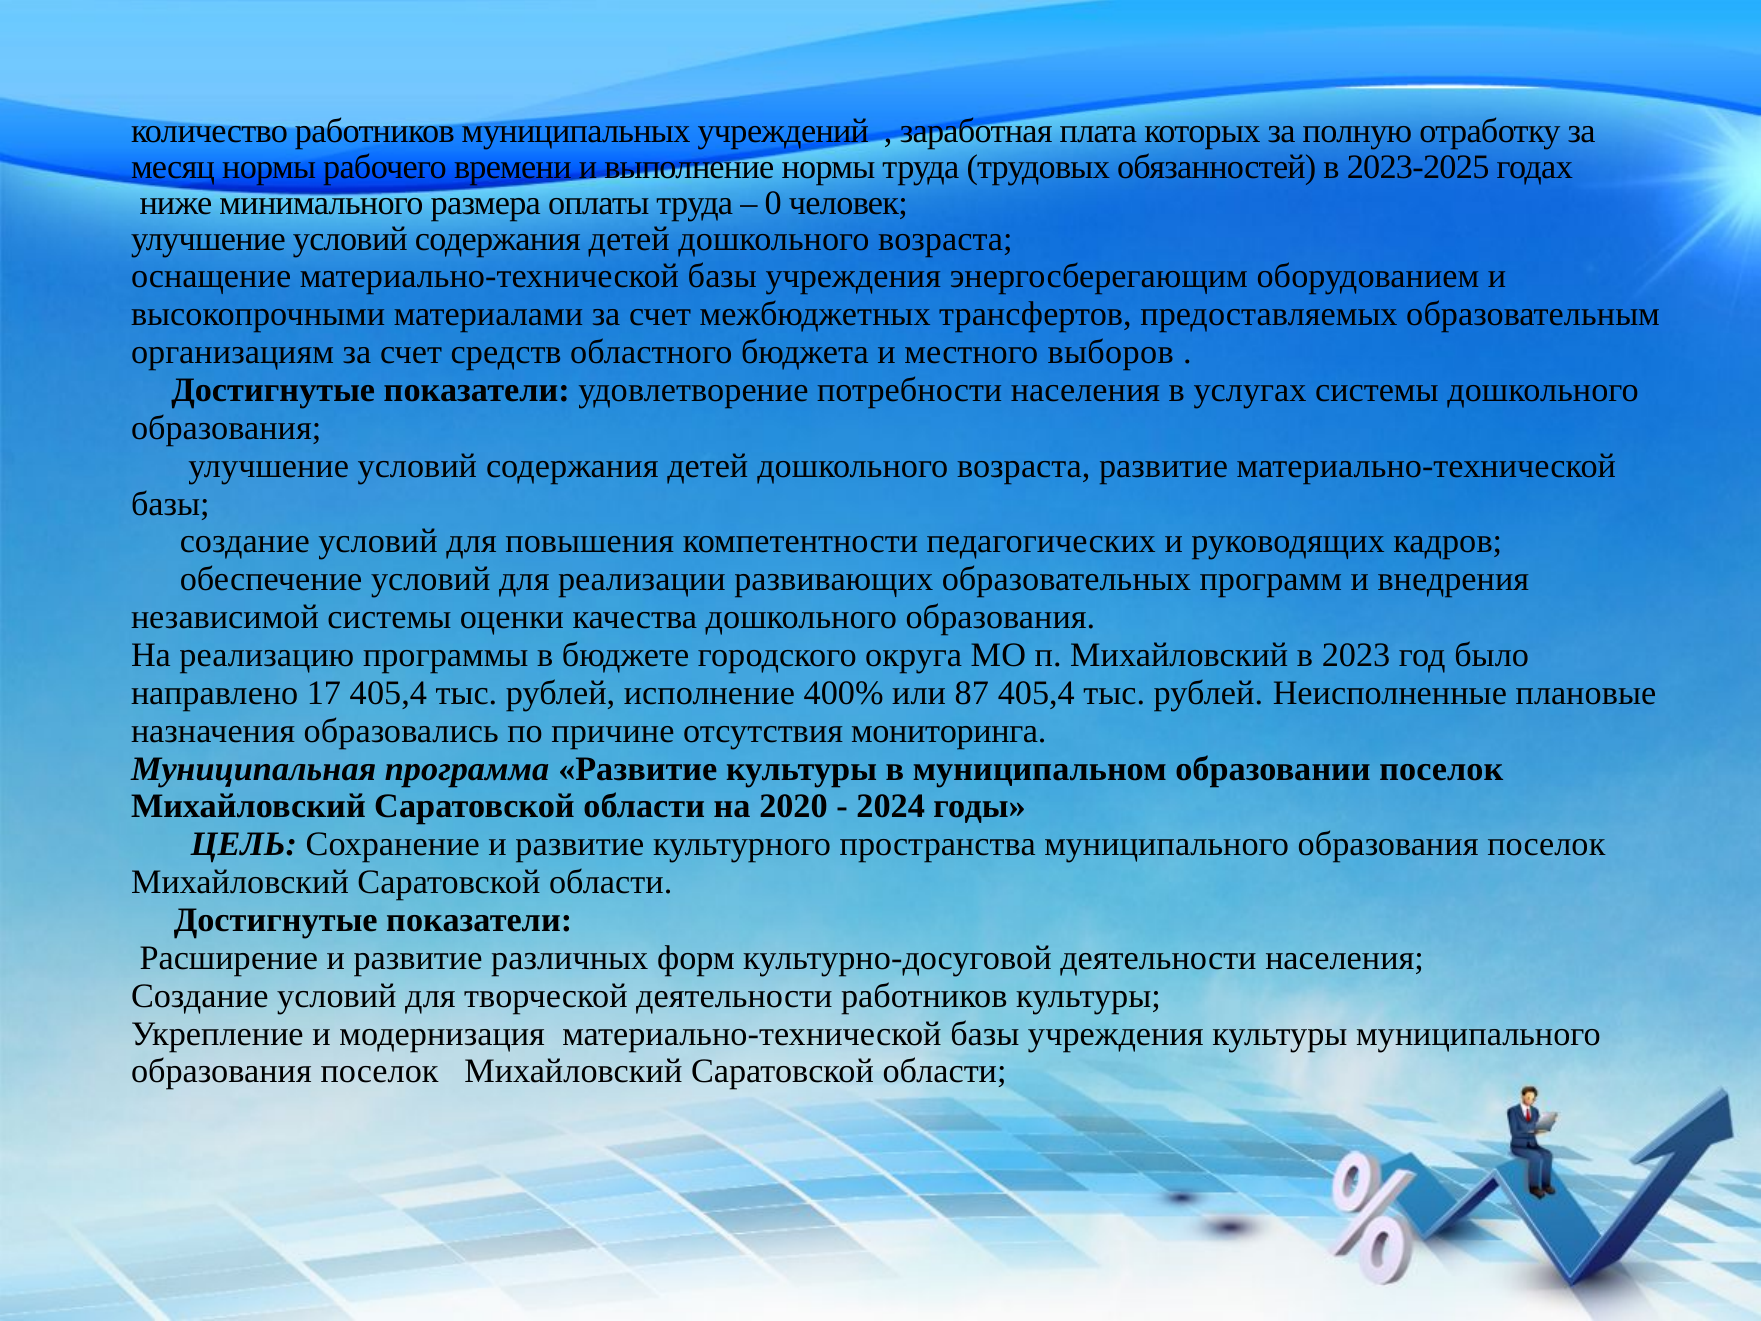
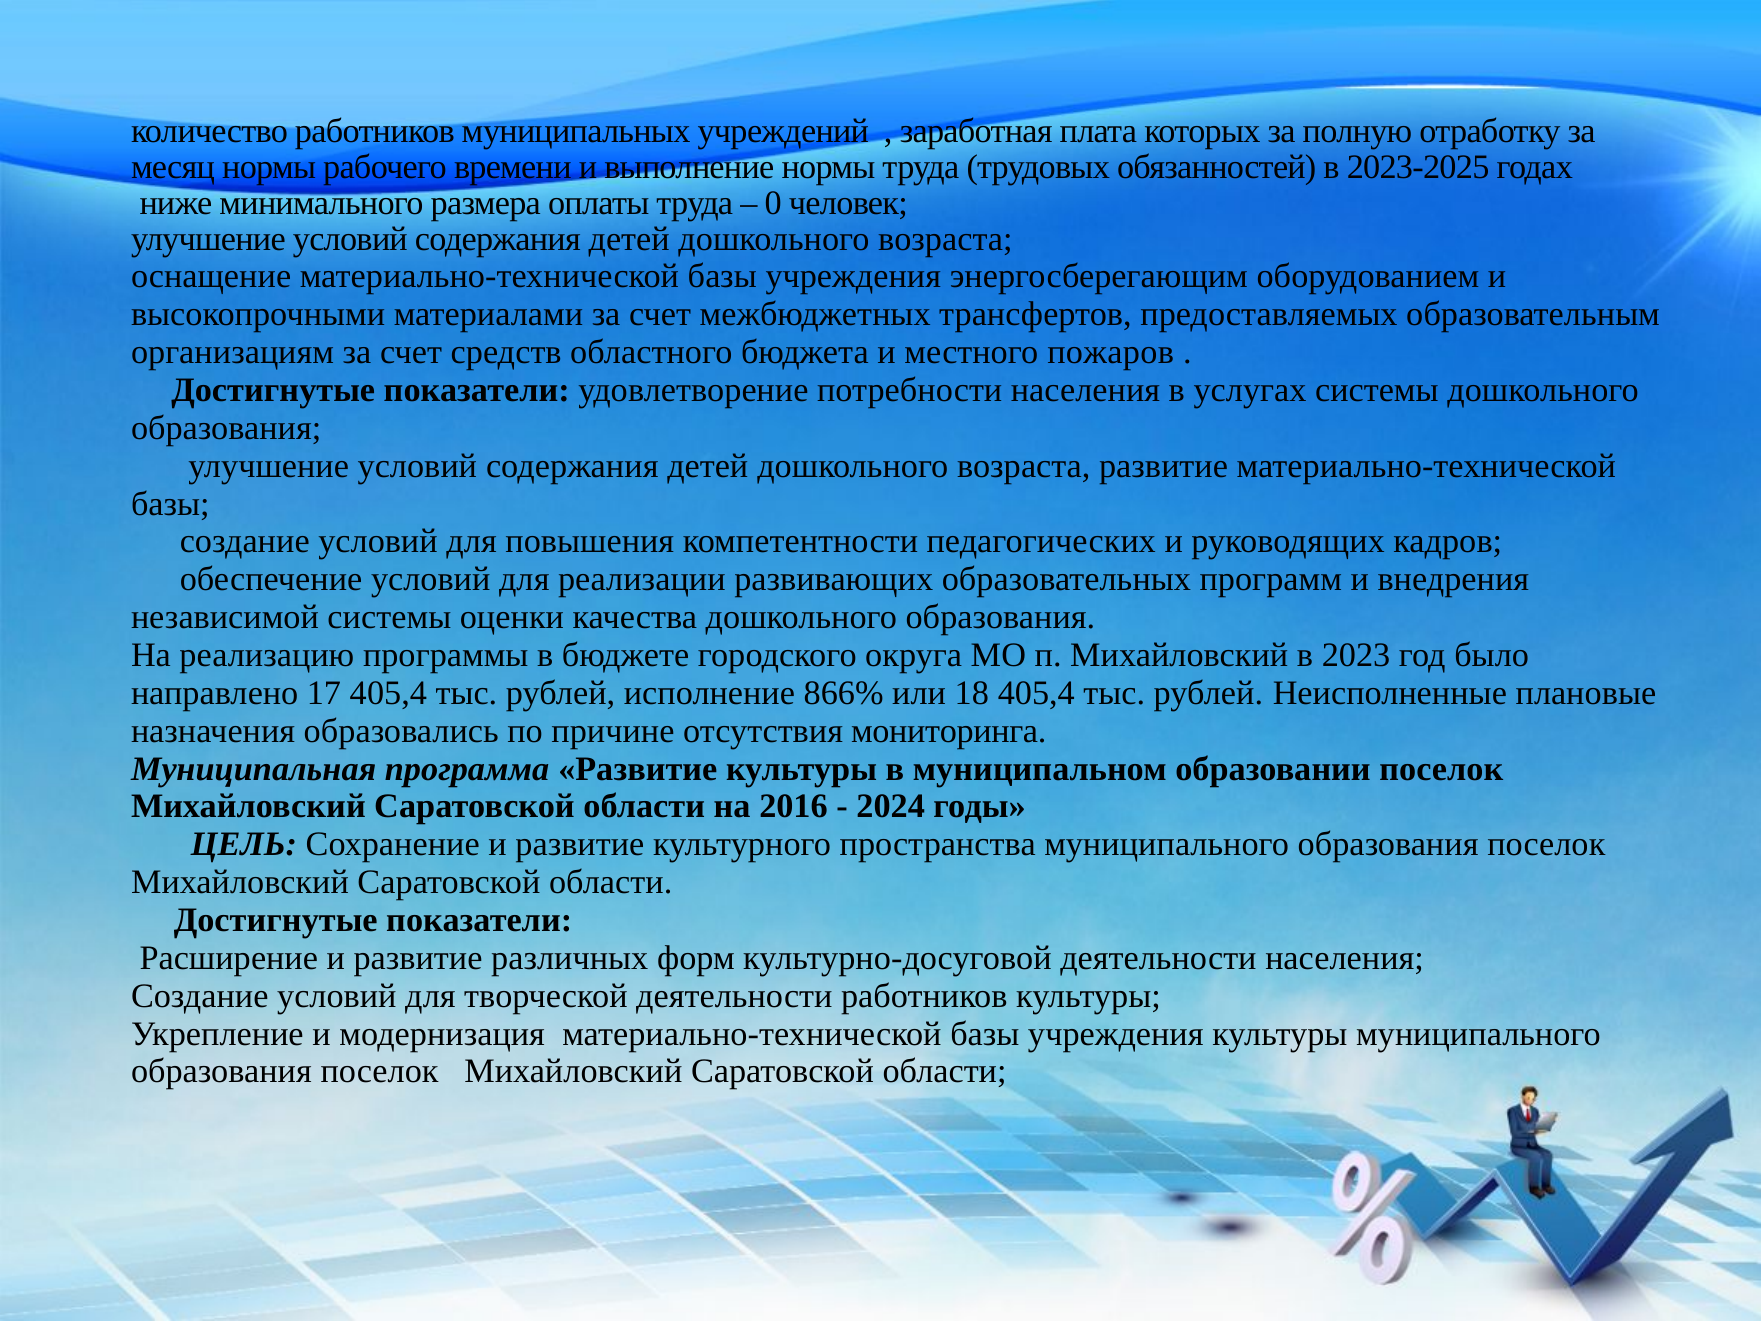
выборов: выборов -> пожаров
400%: 400% -> 866%
87: 87 -> 18
2020: 2020 -> 2016
